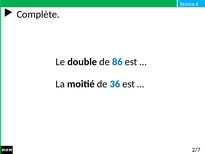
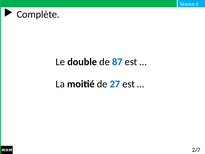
86: 86 -> 87
36: 36 -> 27
